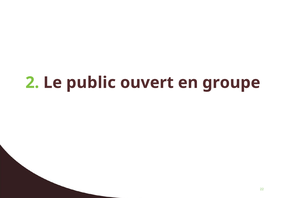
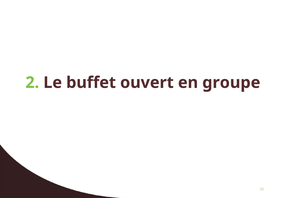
public: public -> buffet
